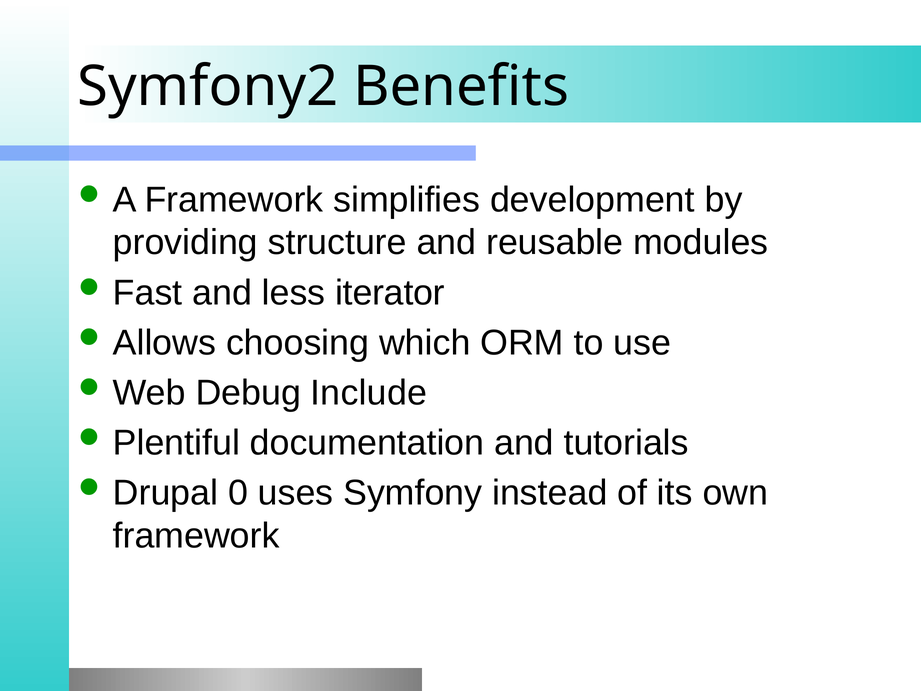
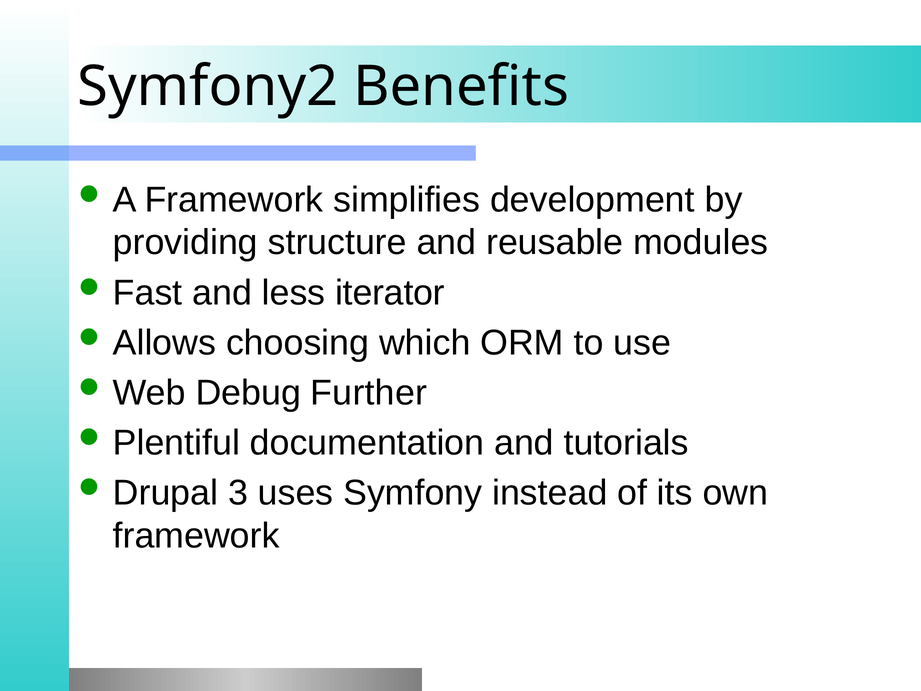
Include: Include -> Further
0: 0 -> 3
